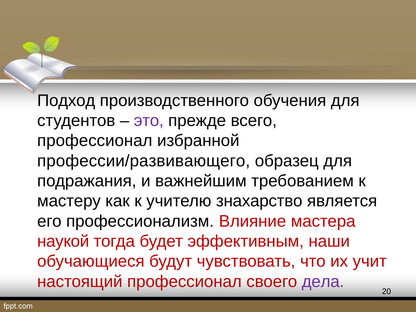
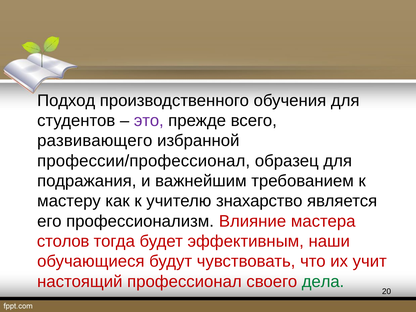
профессионал at (95, 141): профессионал -> развивающего
профессии/развивающего: профессии/развивающего -> профессии/профессионал
наукой: наукой -> столов
дела colour: purple -> green
